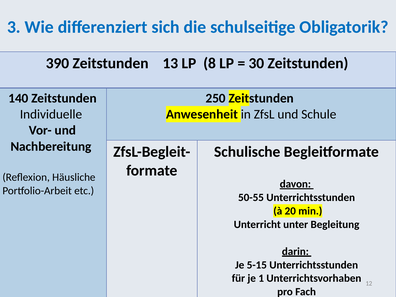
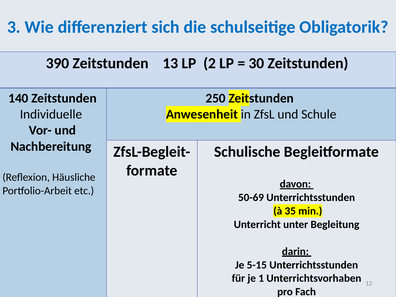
8: 8 -> 2
50-55: 50-55 -> 50-69
20: 20 -> 35
